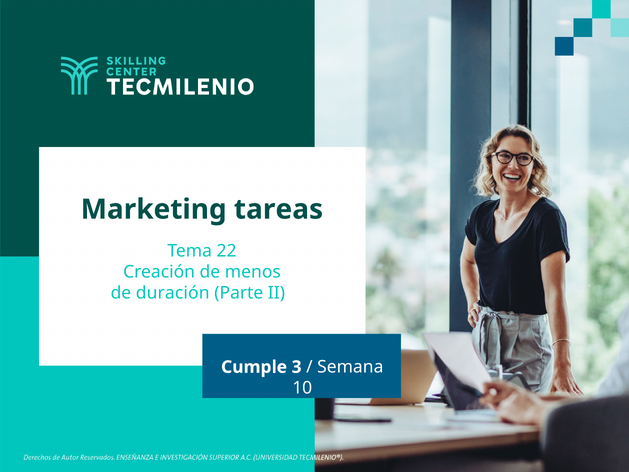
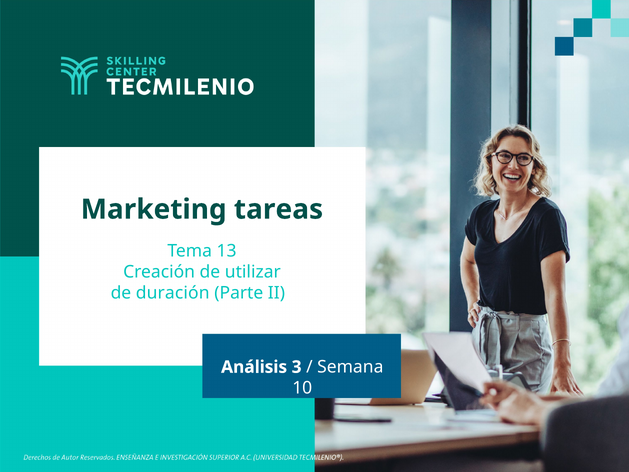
22: 22 -> 13
menos: menos -> utilizar
Cumple: Cumple -> Análisis
